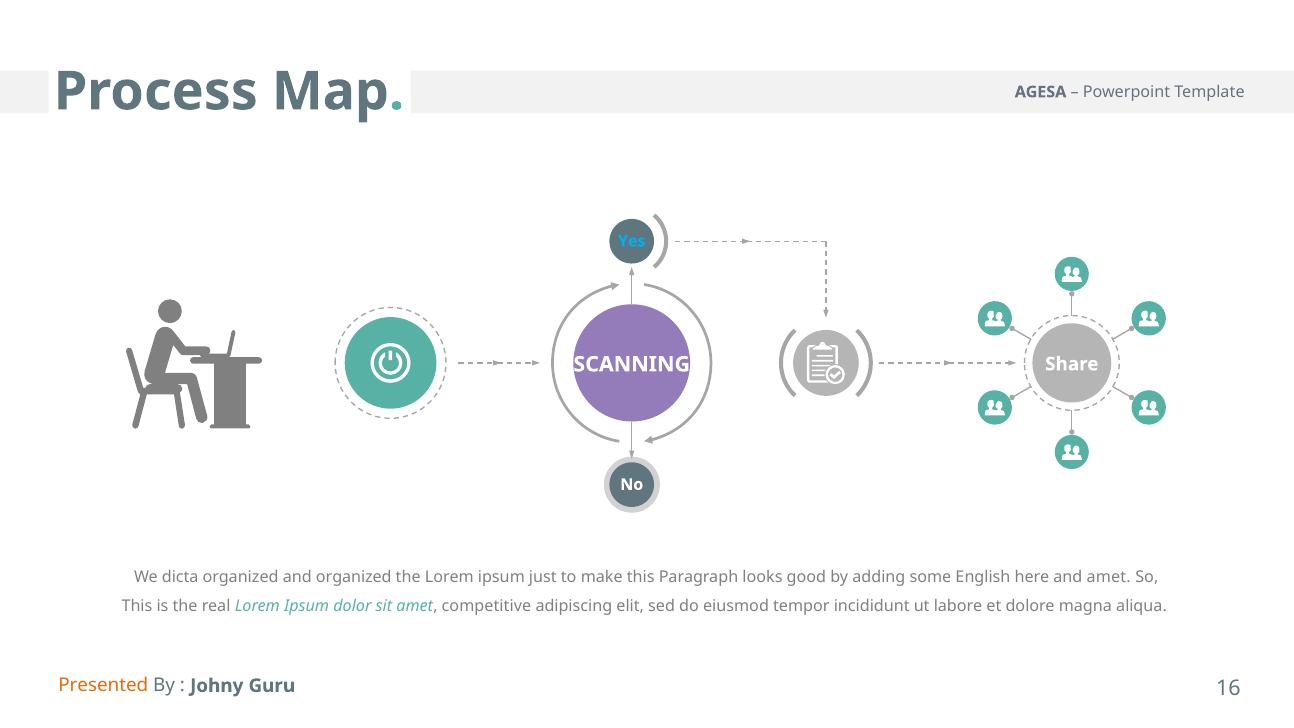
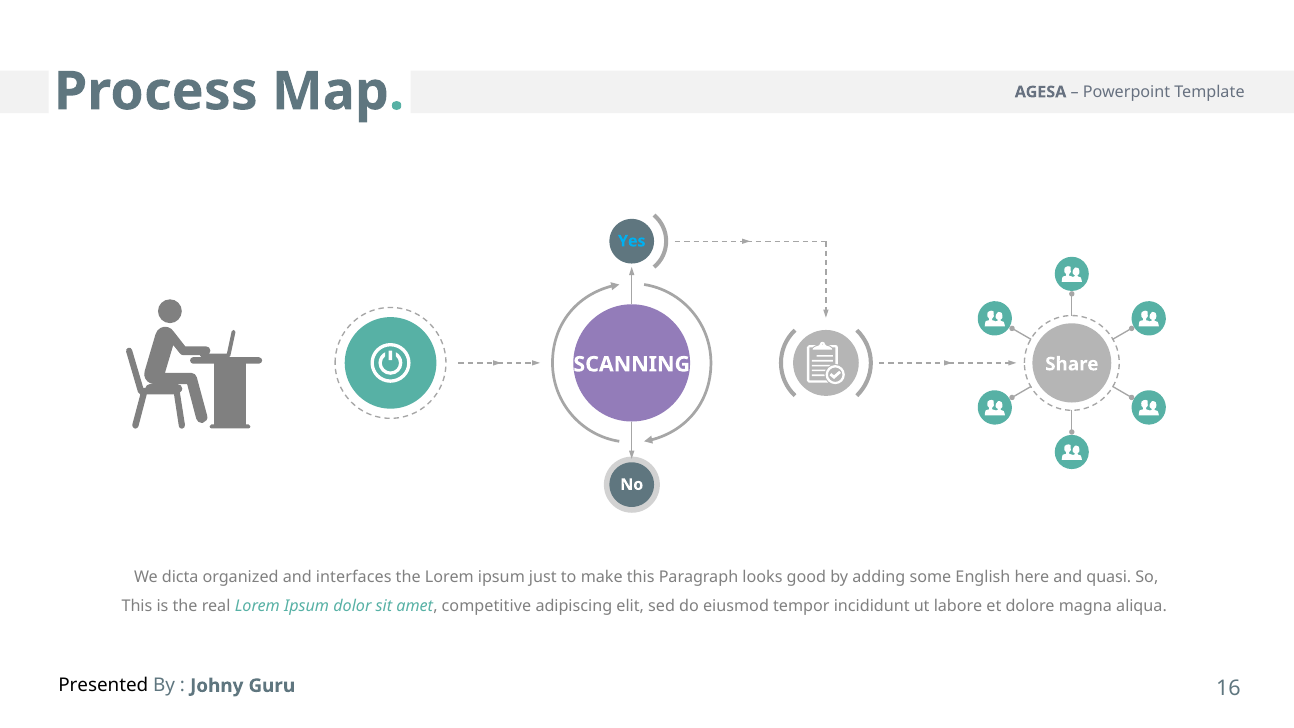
and organized: organized -> interfaces
and amet: amet -> quasi
Presented colour: orange -> black
